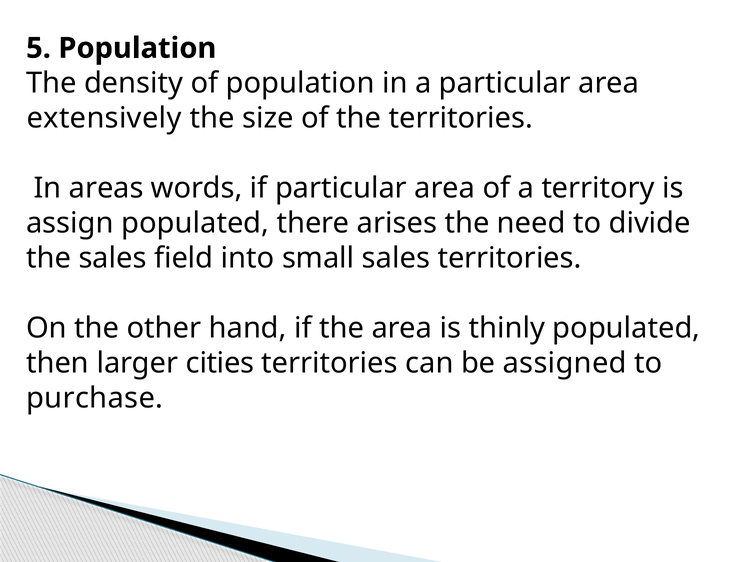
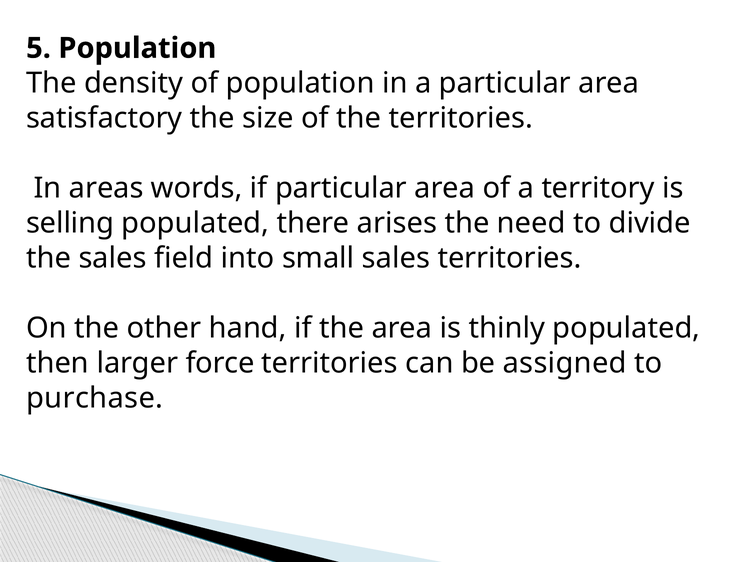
extensively: extensively -> satisfactory
assign: assign -> selling
cities: cities -> force
